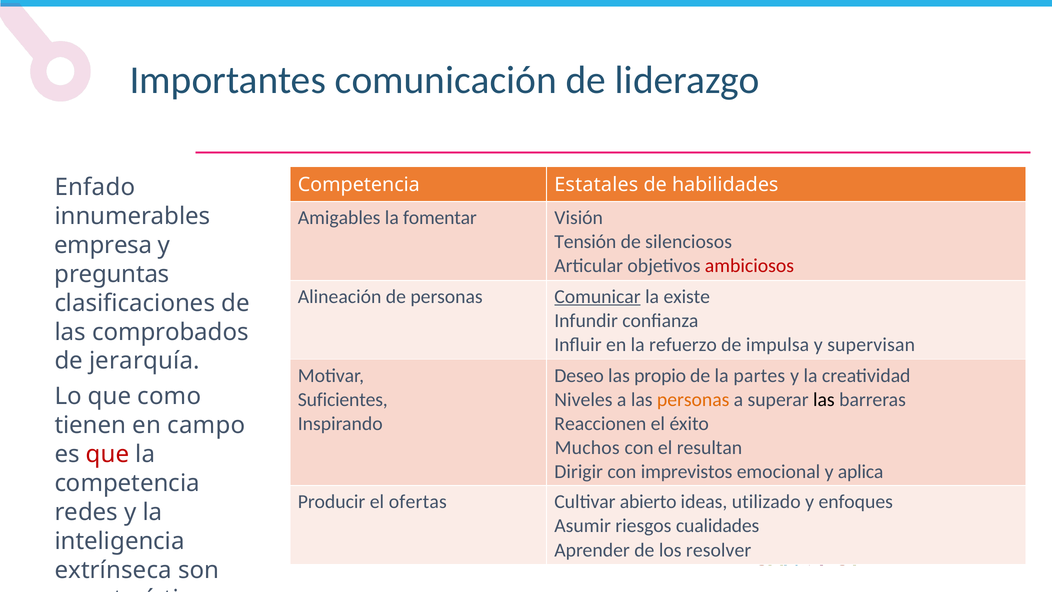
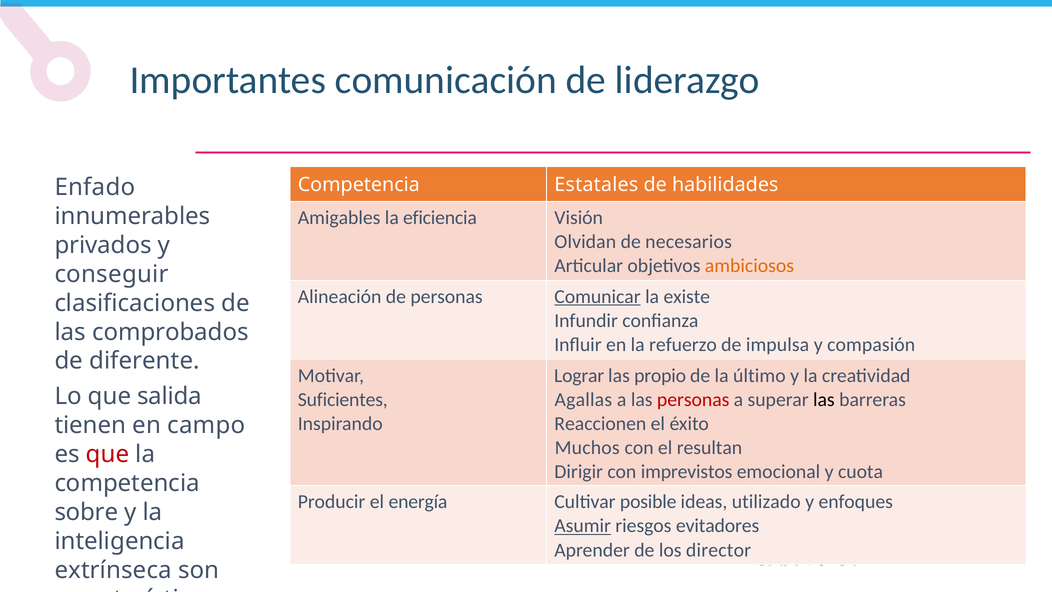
fomentar: fomentar -> eficiencia
Tensión: Tensión -> Olvidan
silenciosos: silenciosos -> necesarios
empresa: empresa -> privados
ambiciosos colour: red -> orange
preguntas: preguntas -> conseguir
supervisan: supervisan -> compasión
jerarquía: jerarquía -> diferente
Deseo: Deseo -> Lograr
partes: partes -> último
como: como -> salida
Niveles: Niveles -> Agallas
personas at (693, 399) colour: orange -> red
aplica: aplica -> cuota
ofertas: ofertas -> energía
abierto: abierto -> posible
redes: redes -> sobre
Asumir underline: none -> present
cualidades: cualidades -> evitadores
resolver: resolver -> director
